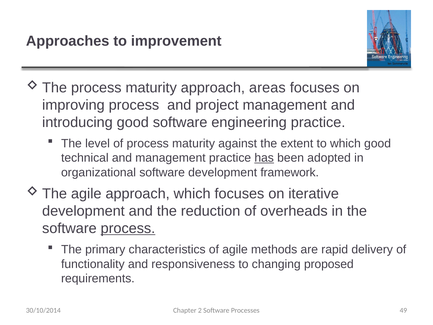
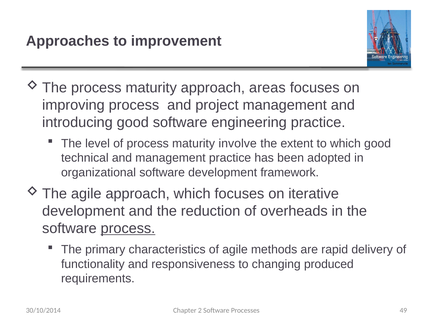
against: against -> involve
has underline: present -> none
proposed: proposed -> produced
